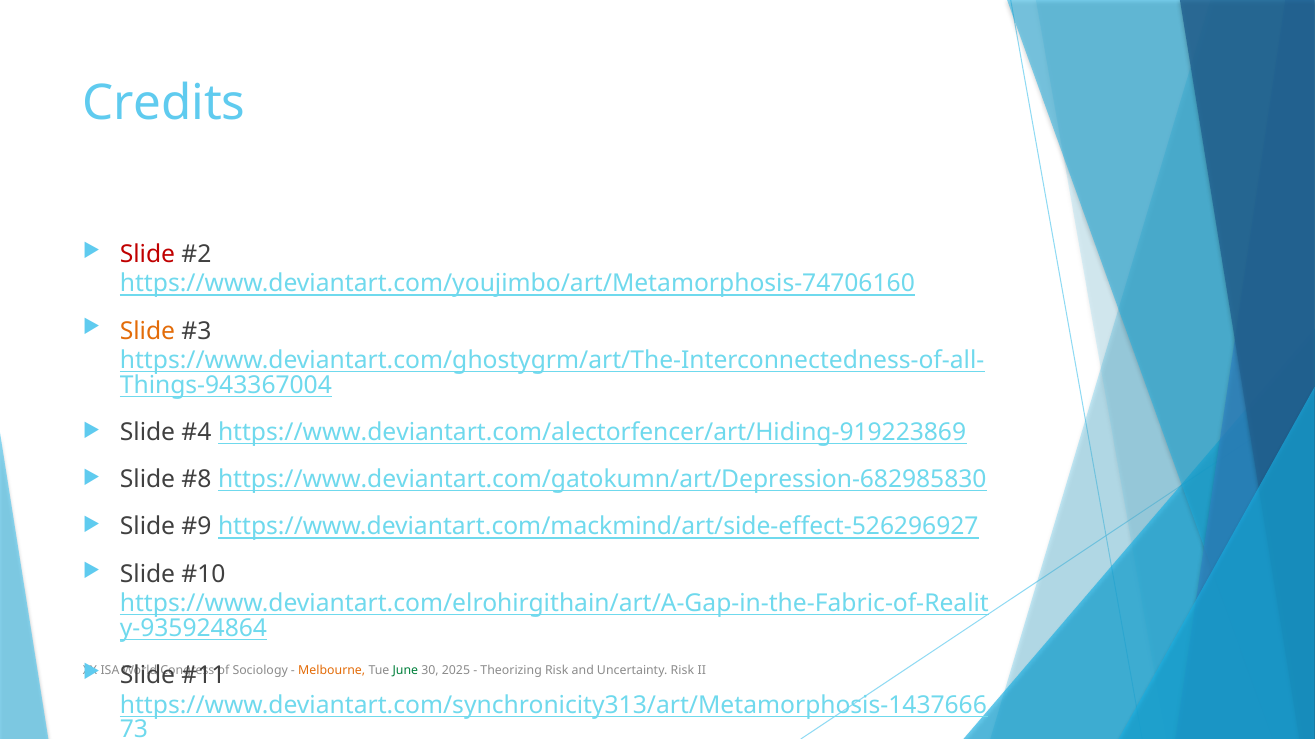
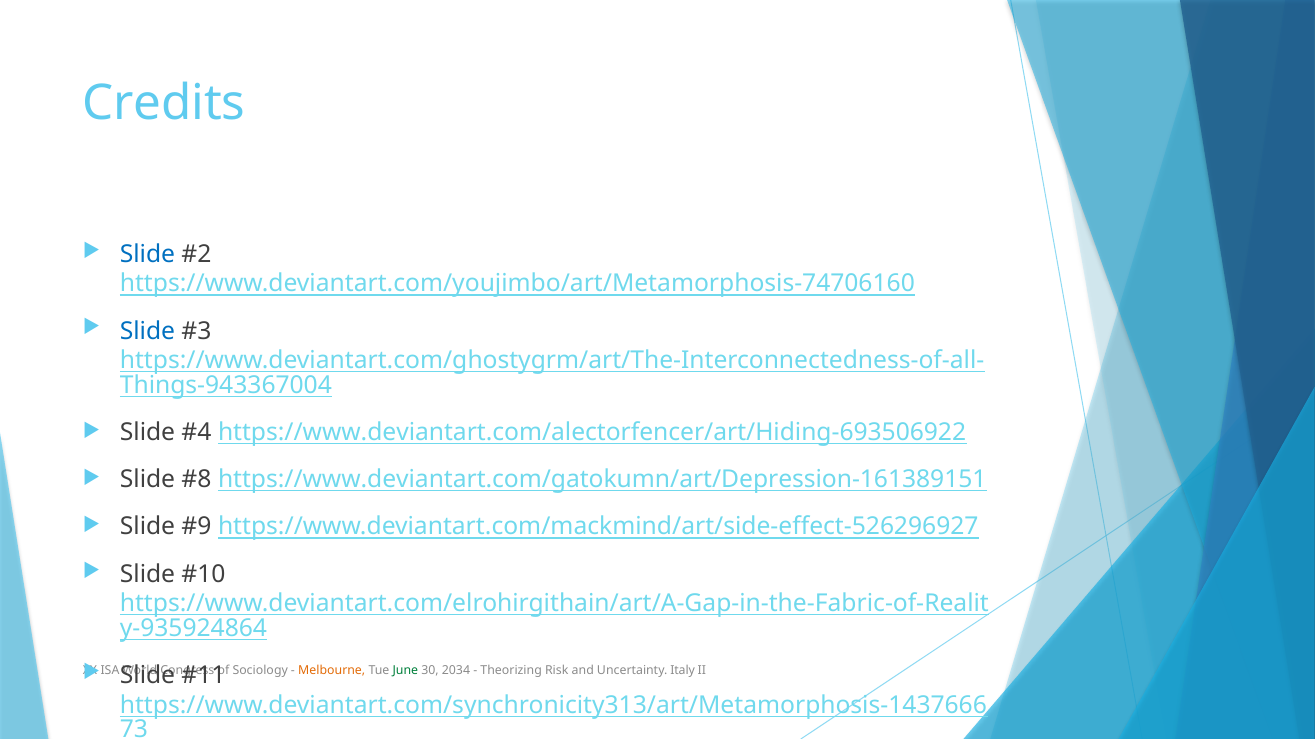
Slide at (147, 254) colour: red -> blue
Slide at (147, 331) colour: orange -> blue
https://www.deviantart.com/alectorfencer/art/Hiding-919223869: https://www.deviantart.com/alectorfencer/art/Hiding-919223869 -> https://www.deviantart.com/alectorfencer/art/Hiding-693506922
https://www.deviantart.com/gatokumn/art/Depression-682985830: https://www.deviantart.com/gatokumn/art/Depression-682985830 -> https://www.deviantart.com/gatokumn/art/Depression-161389151
2025: 2025 -> 2034
Uncertainty Risk: Risk -> Italy
